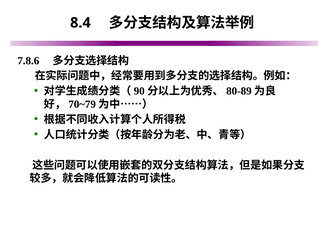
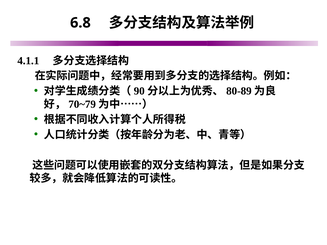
8.4: 8.4 -> 6.8
7.8.6: 7.8.6 -> 4.1.1
